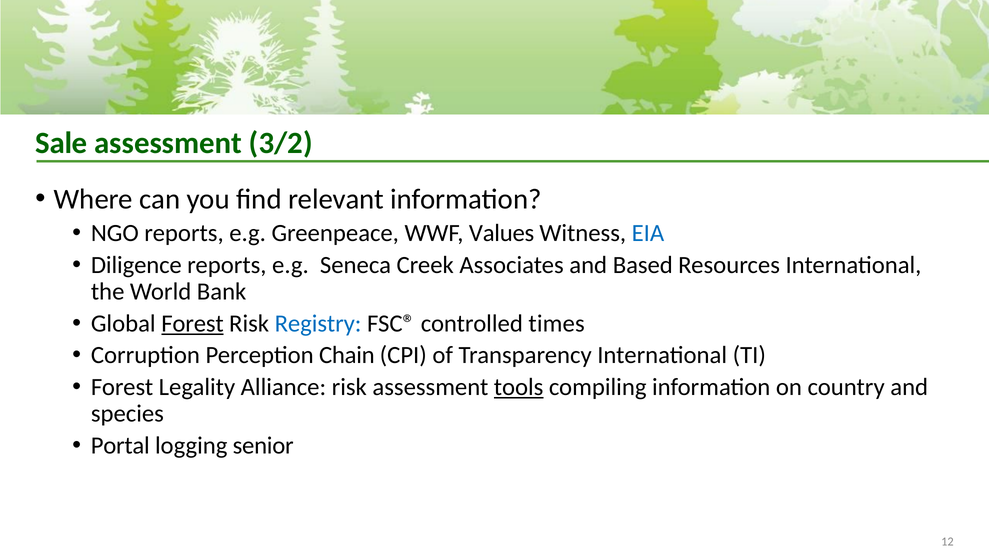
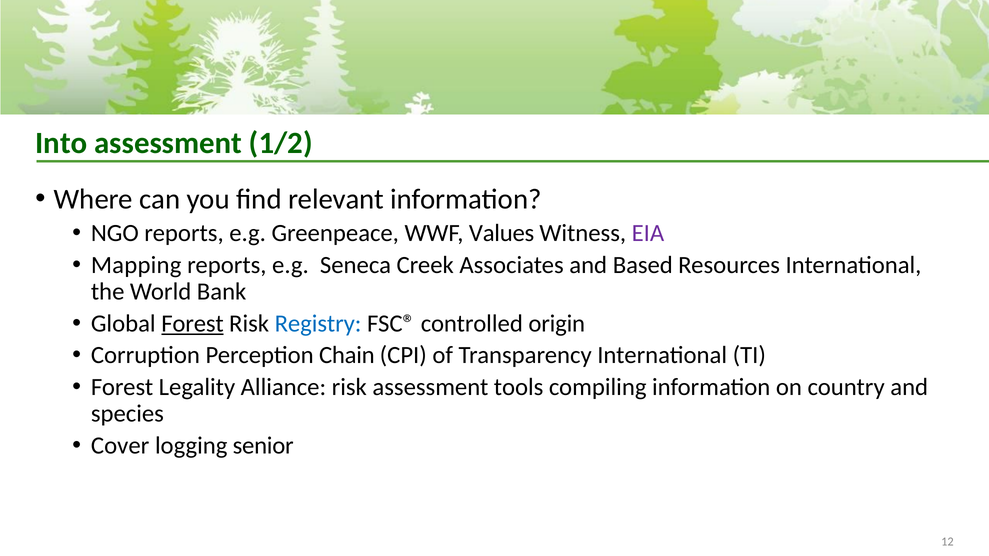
Sale: Sale -> Into
3/2: 3/2 -> 1/2
EIA colour: blue -> purple
Diligence: Diligence -> Mapping
times: times -> origin
tools underline: present -> none
Portal: Portal -> Cover
